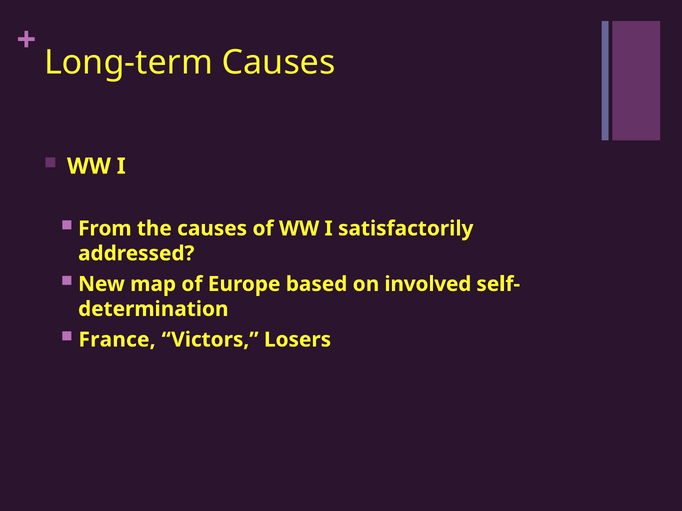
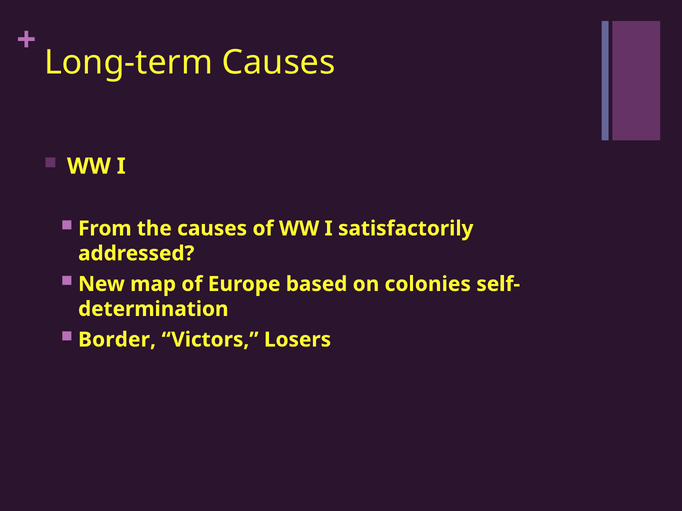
involved: involved -> colonies
France: France -> Border
